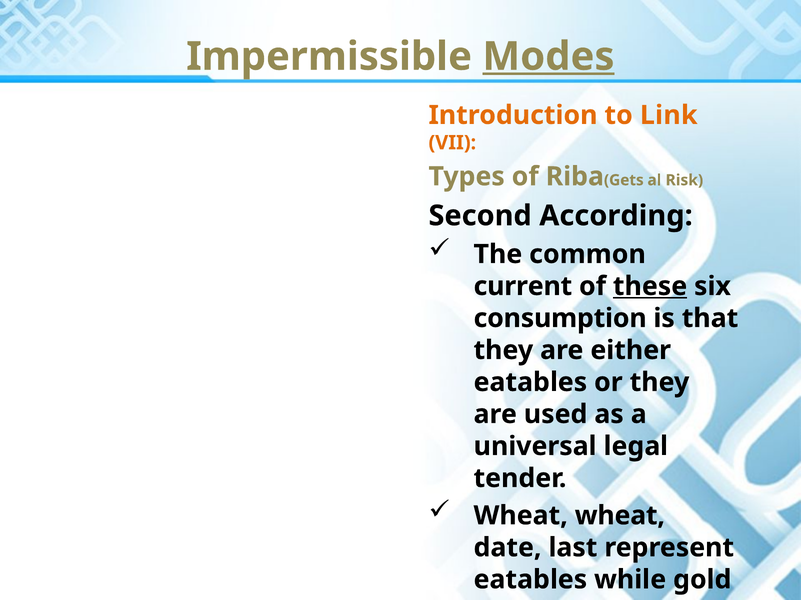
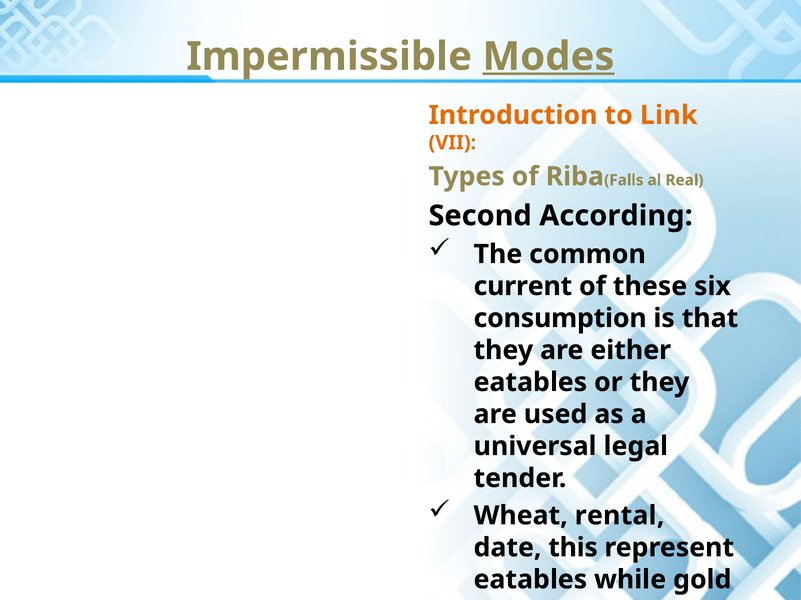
Gets: Gets -> Falls
Risk: Risk -> Real
these underline: present -> none
Wheat wheat: wheat -> rental
last: last -> this
